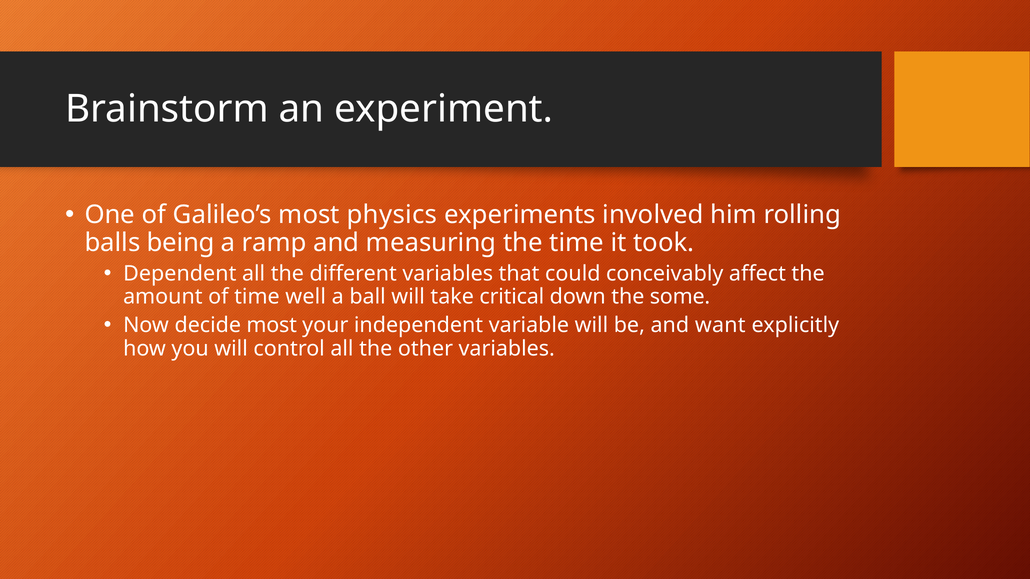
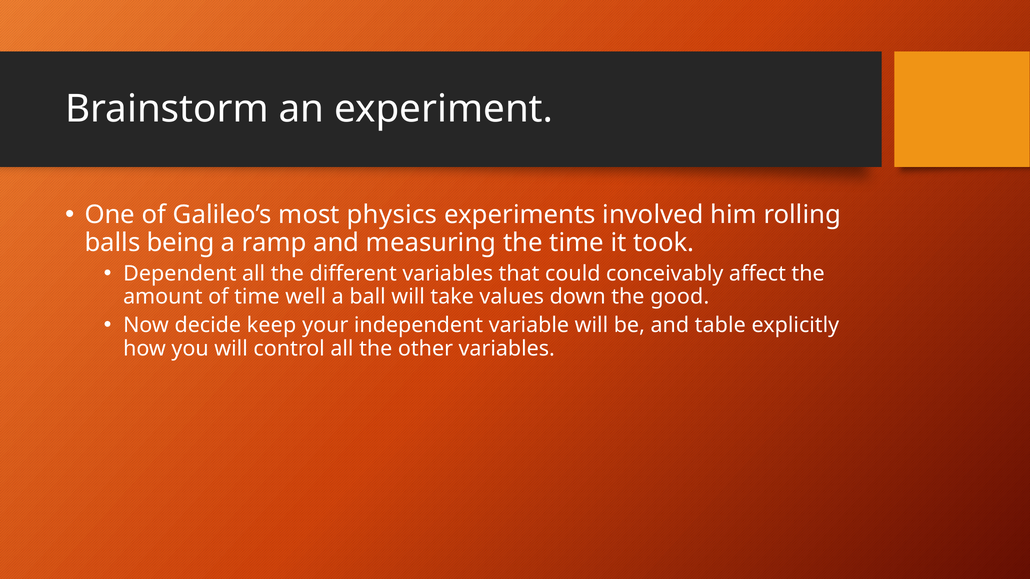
critical: critical -> values
some: some -> good
decide most: most -> keep
want: want -> table
